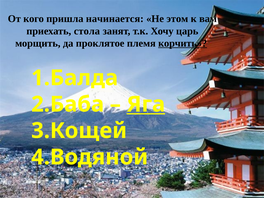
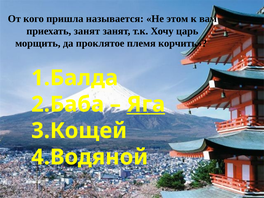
начинается: начинается -> называется
приехать стола: стола -> занят
корчить underline: present -> none
